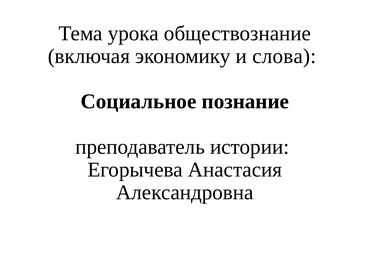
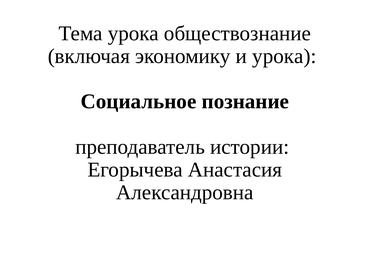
и слова: слова -> урока
